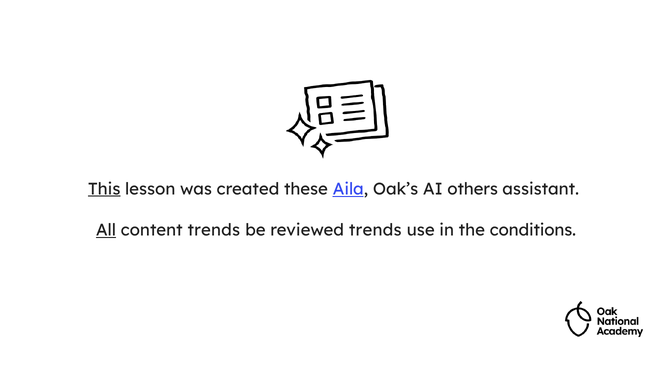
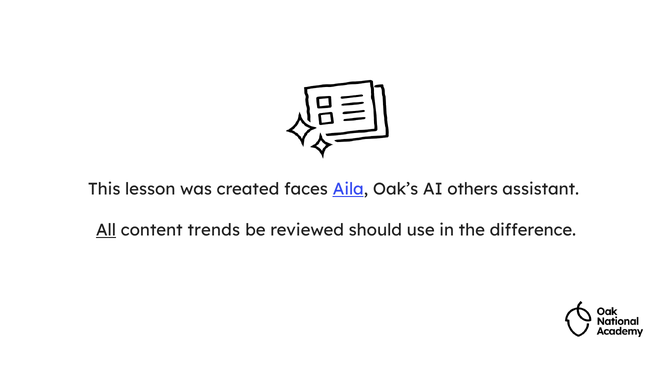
This underline: present -> none
these: these -> faces
reviewed trends: trends -> should
conditions: conditions -> difference
